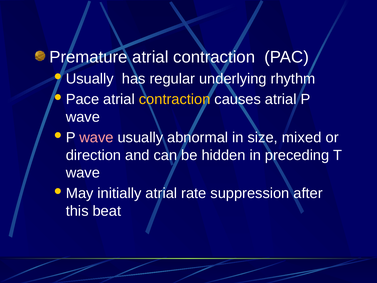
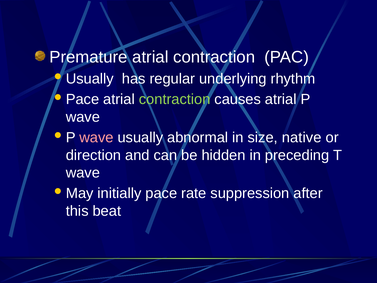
contraction at (175, 99) colour: yellow -> light green
mixed: mixed -> native
initially atrial: atrial -> pace
